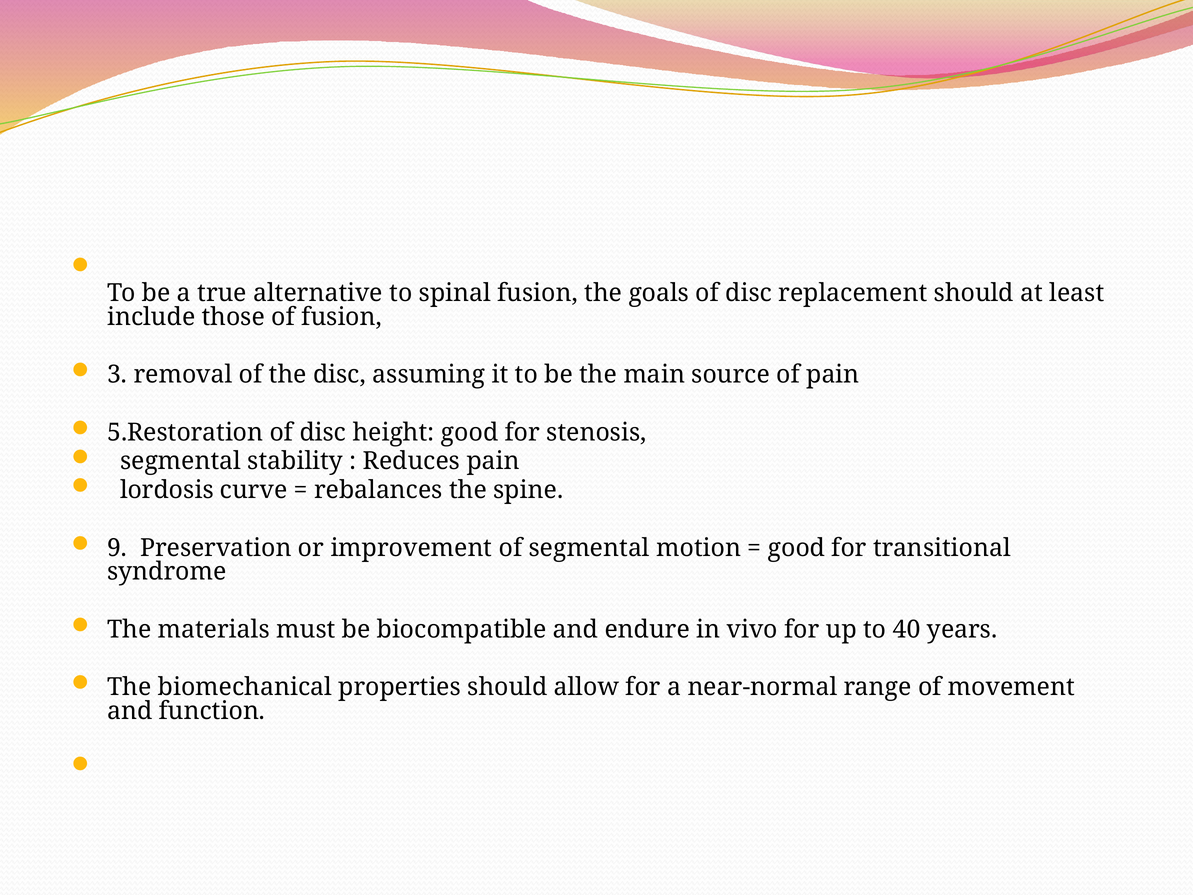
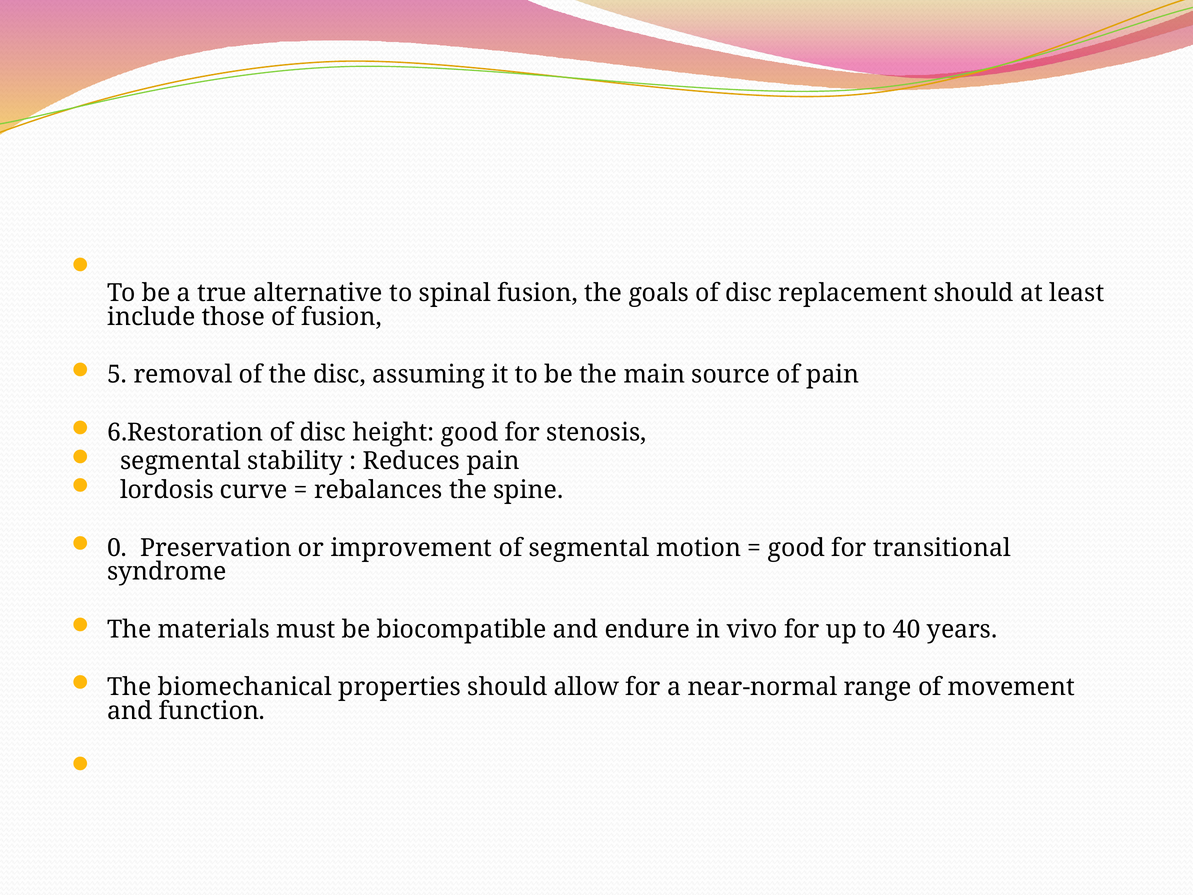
3: 3 -> 5
5.Restoration: 5.Restoration -> 6.Restoration
9: 9 -> 0
